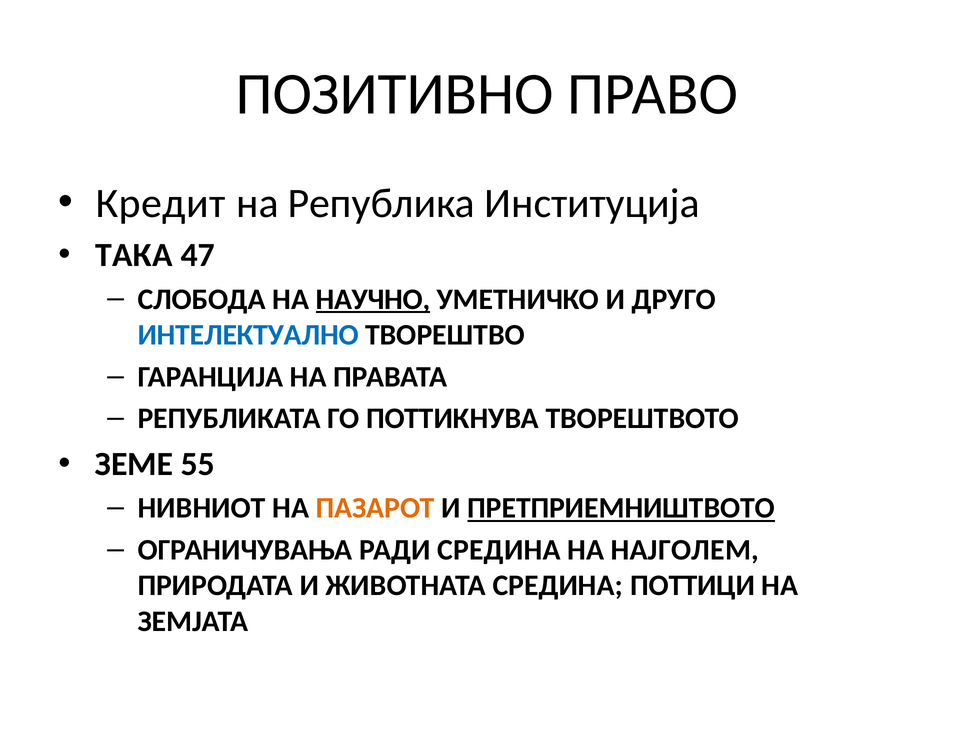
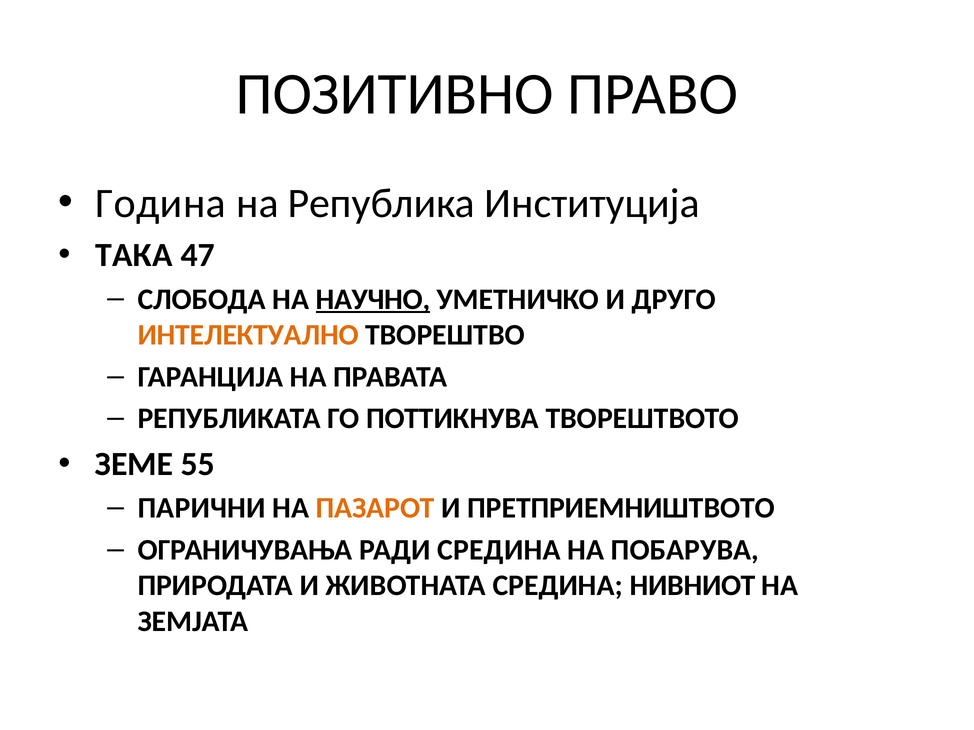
Кредит: Кредит -> Година
ИНТЕЛЕКТУАЛНО colour: blue -> orange
НИВНИОТ: НИВНИОТ -> ПАРИЧНИ
ПРЕТПРИЕМНИШТВОТО underline: present -> none
НАЈГОЛЕМ: НАЈГОЛЕМ -> ПОБАРУВА
ПОТТИЦИ: ПОТТИЦИ -> НИВНИОТ
